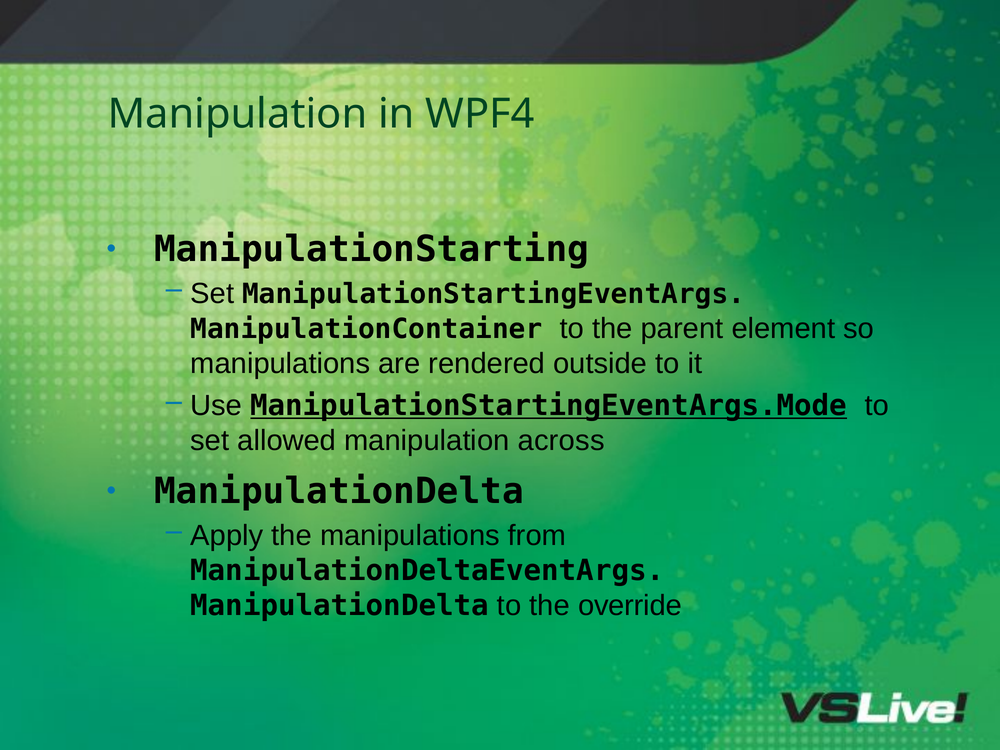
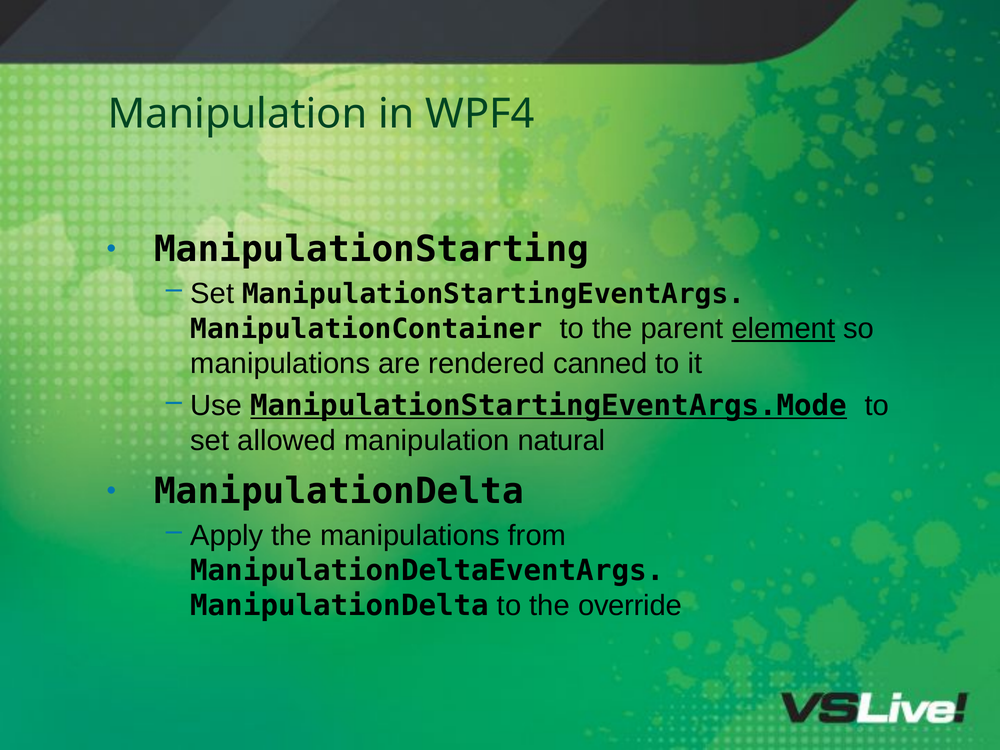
element underline: none -> present
outside: outside -> canned
across: across -> natural
